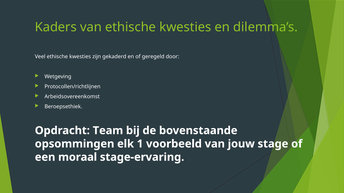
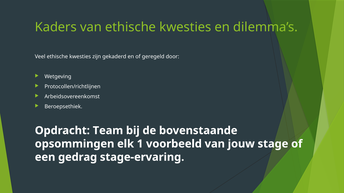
moraal: moraal -> gedrag
